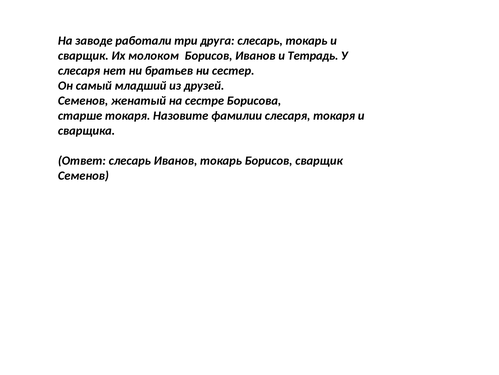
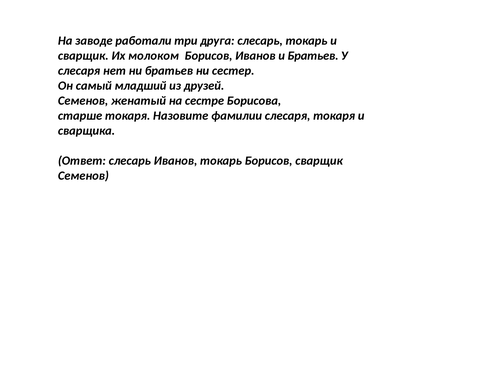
и Тетрадь: Тетрадь -> Братьев
